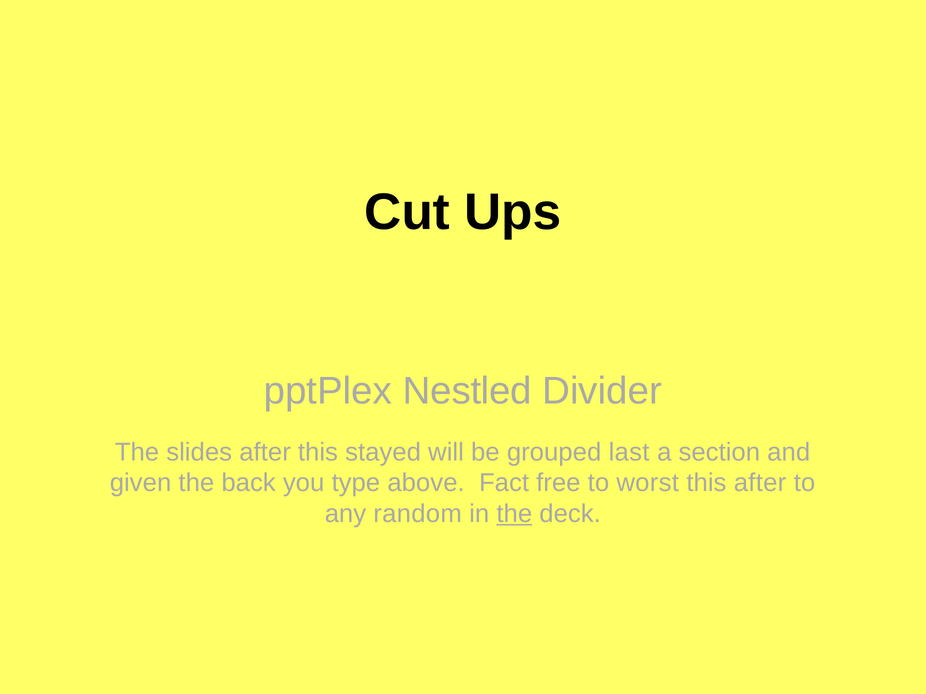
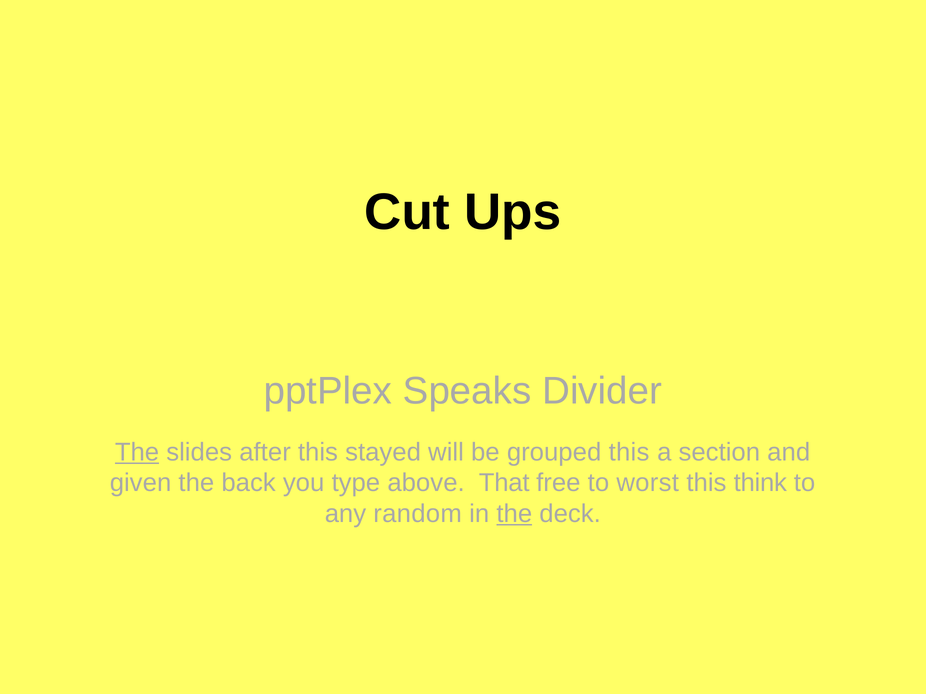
Nestled: Nestled -> Speaks
The at (137, 452) underline: none -> present
grouped last: last -> this
Fact: Fact -> That
this after: after -> think
